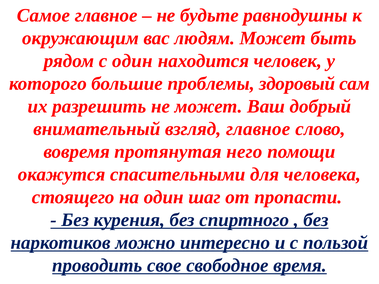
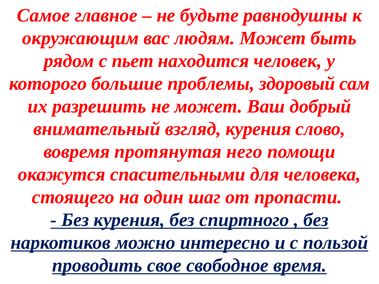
с один: один -> пьет
взгляд главное: главное -> курения
